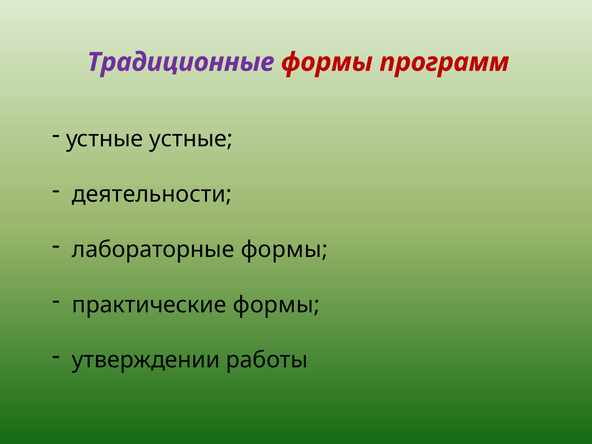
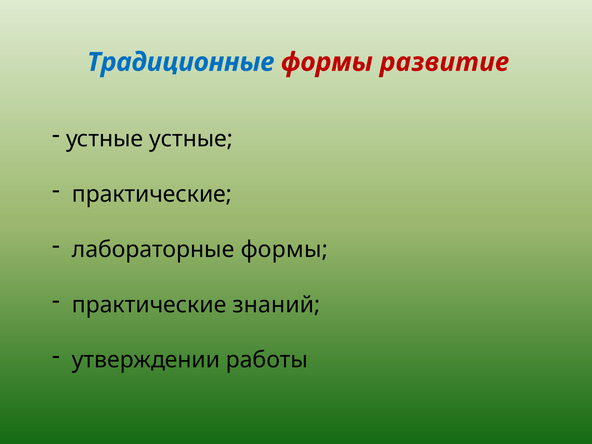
Традиционные colour: purple -> blue
программ: программ -> развитие
деятельности at (152, 194): деятельности -> практические
практические формы: формы -> знаний
